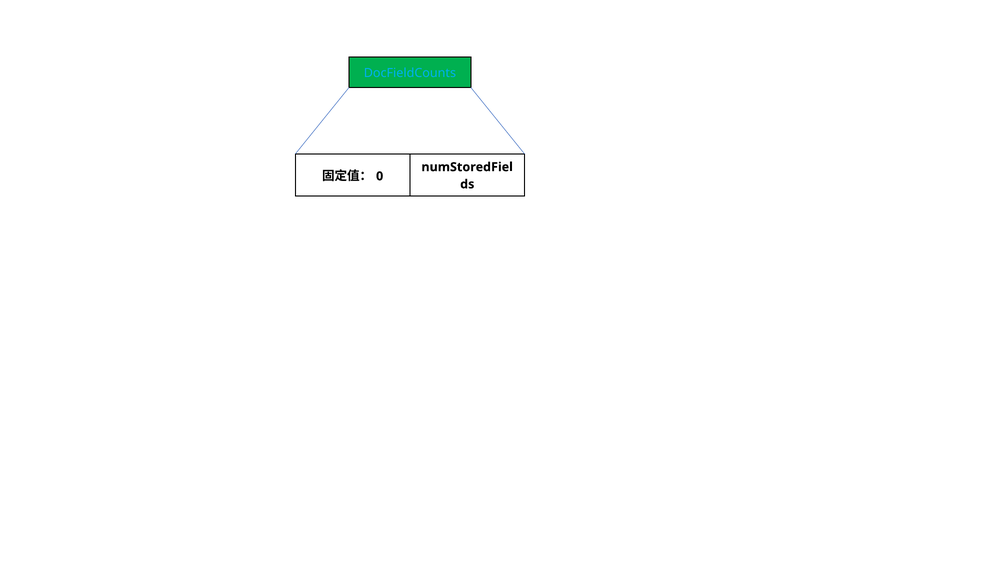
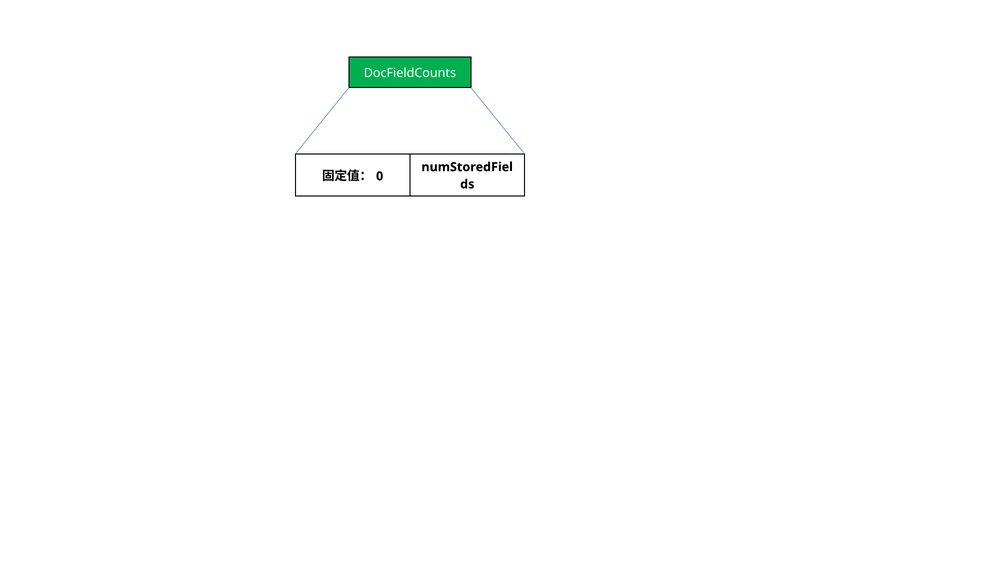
DocFieldCounts colour: light blue -> white
